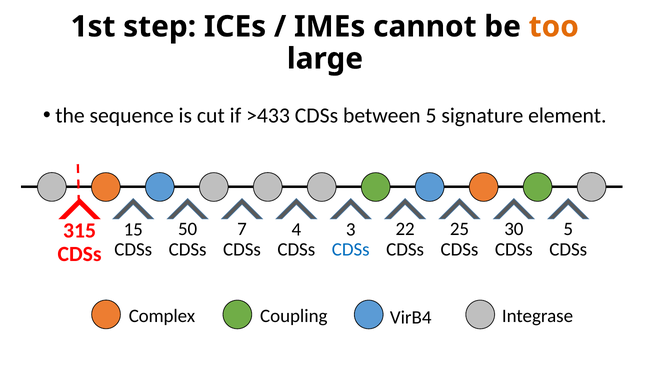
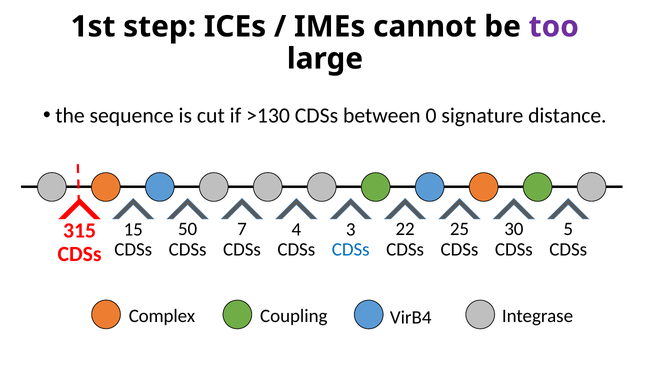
too colour: orange -> purple
>433: >433 -> >130
between 5: 5 -> 0
element: element -> distance
